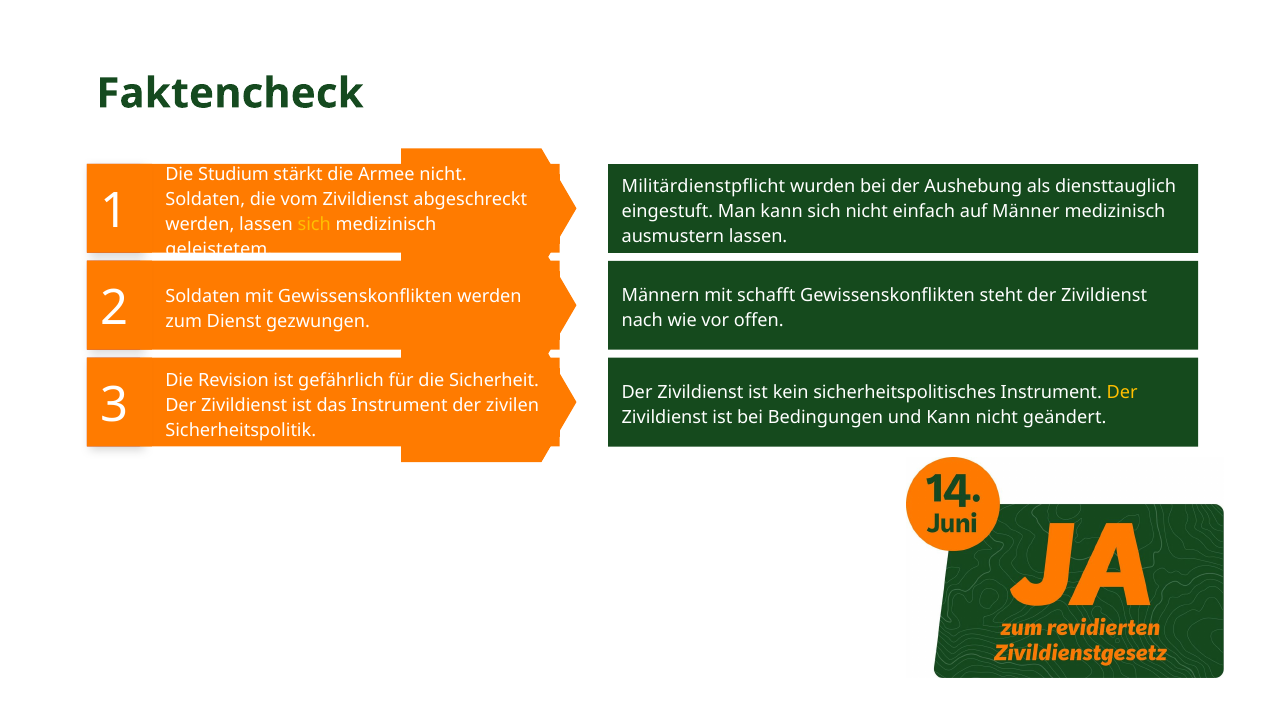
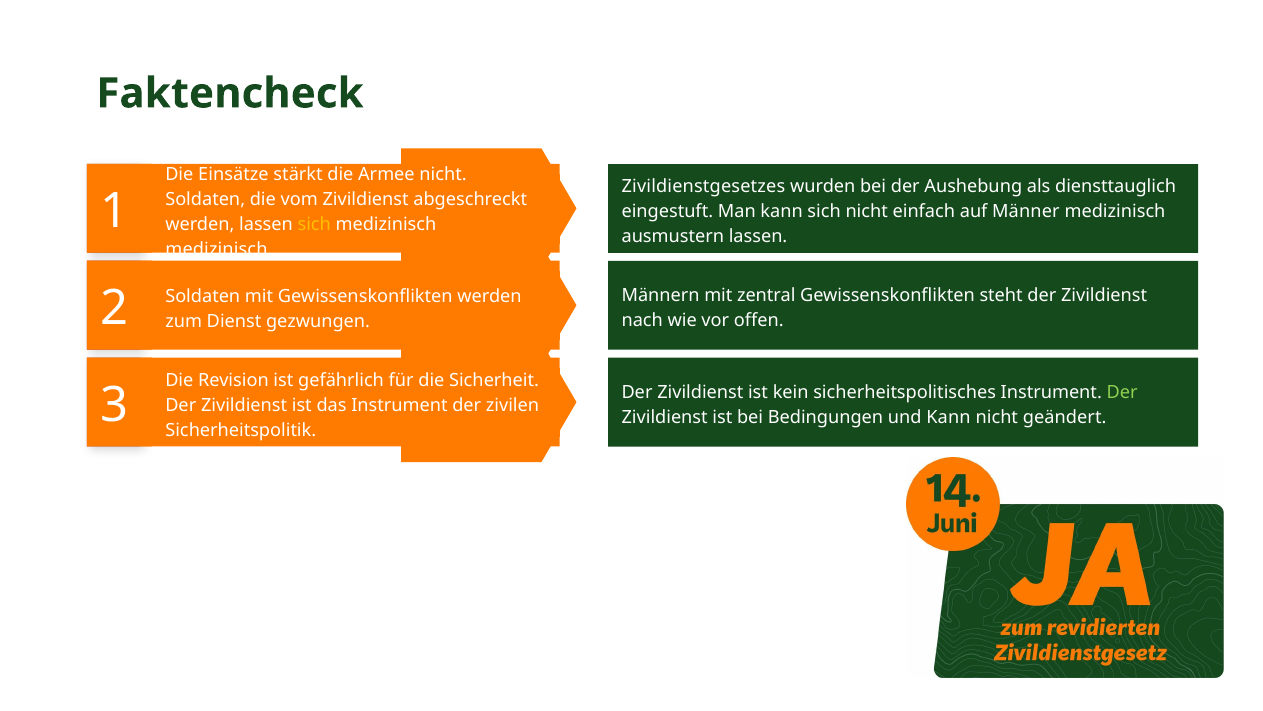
Studium: Studium -> Einsätze
Militärdienstpflicht: Militärdienstpflicht -> Zivildienstgesetzes
geleistetem at (219, 249): geleistetem -> medizinisch
schafft: schafft -> zentral
Der at (1122, 392) colour: yellow -> light green
